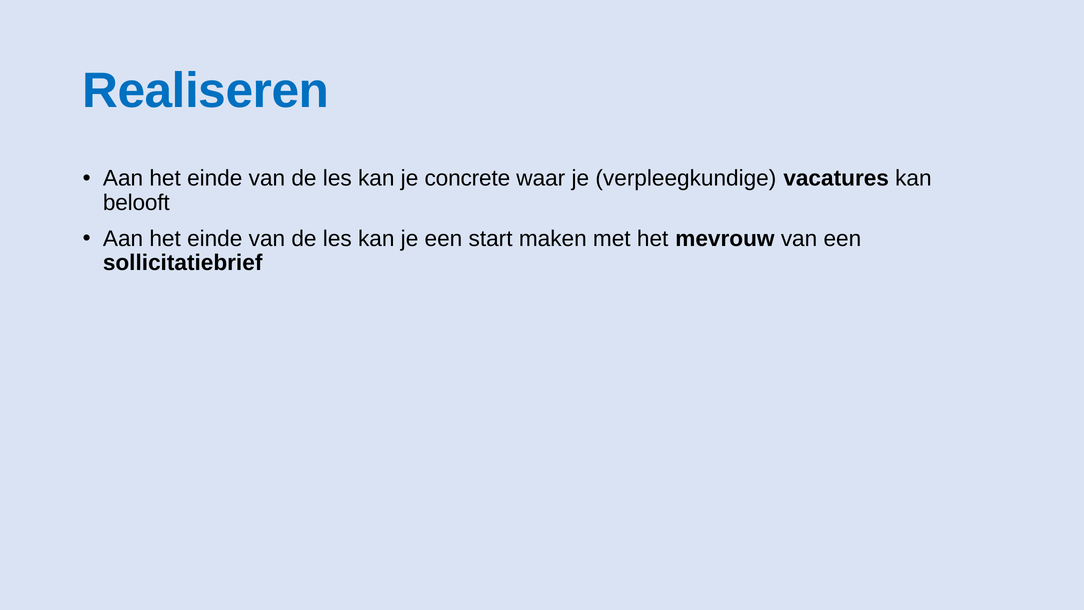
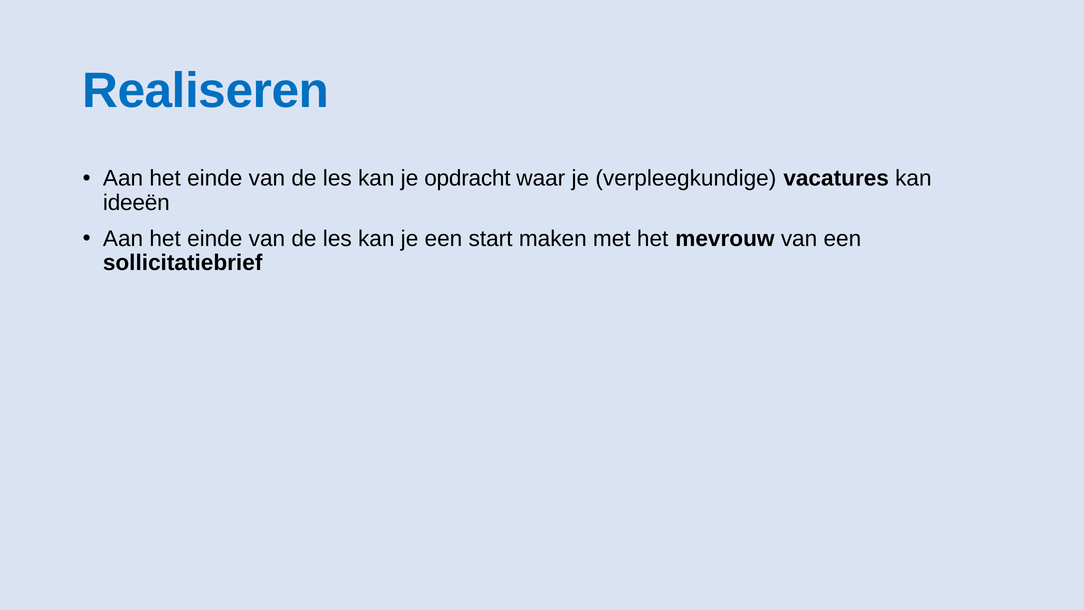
concrete: concrete -> opdracht
belooft: belooft -> ideeën
